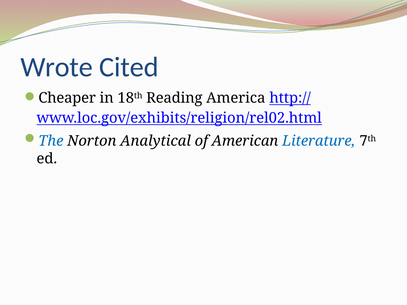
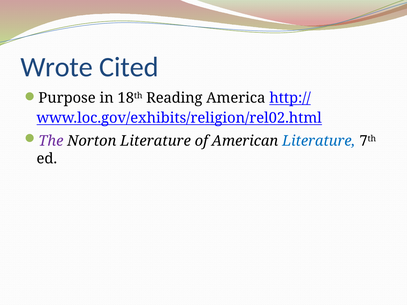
Cheaper: Cheaper -> Purpose
The colour: blue -> purple
Norton Analytical: Analytical -> Literature
